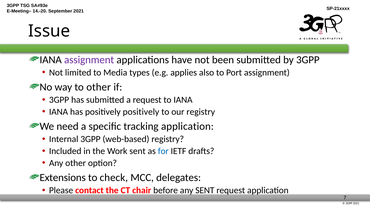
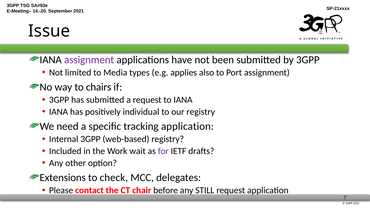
to other: other -> chairs
positively positively: positively -> individual
Work sent: sent -> wait
for colour: blue -> purple
any SENT: SENT -> STILL
